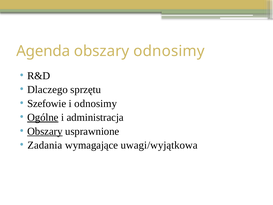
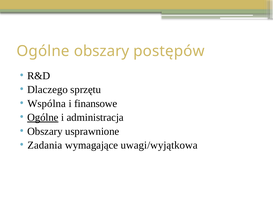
Agenda at (43, 51): Agenda -> Ogólne
obszary odnosimy: odnosimy -> postępów
Szefowie: Szefowie -> Wspólna
i odnosimy: odnosimy -> finansowe
Obszary at (45, 131) underline: present -> none
